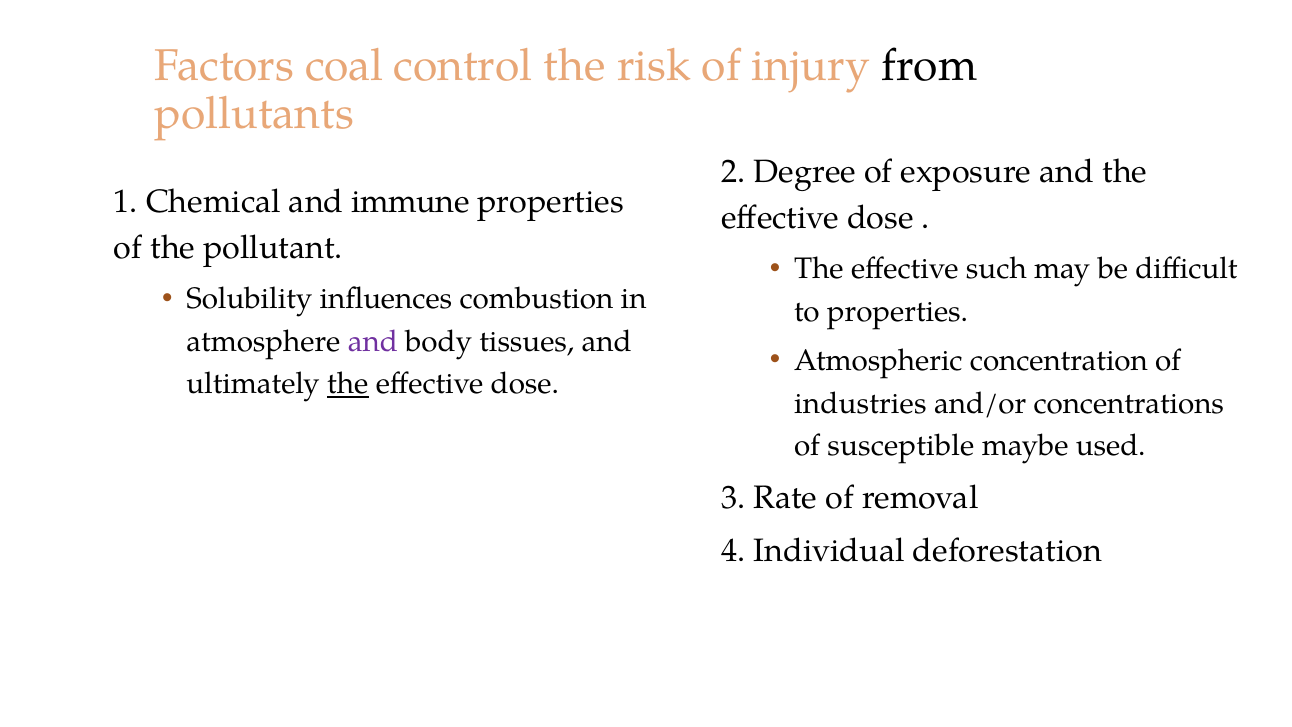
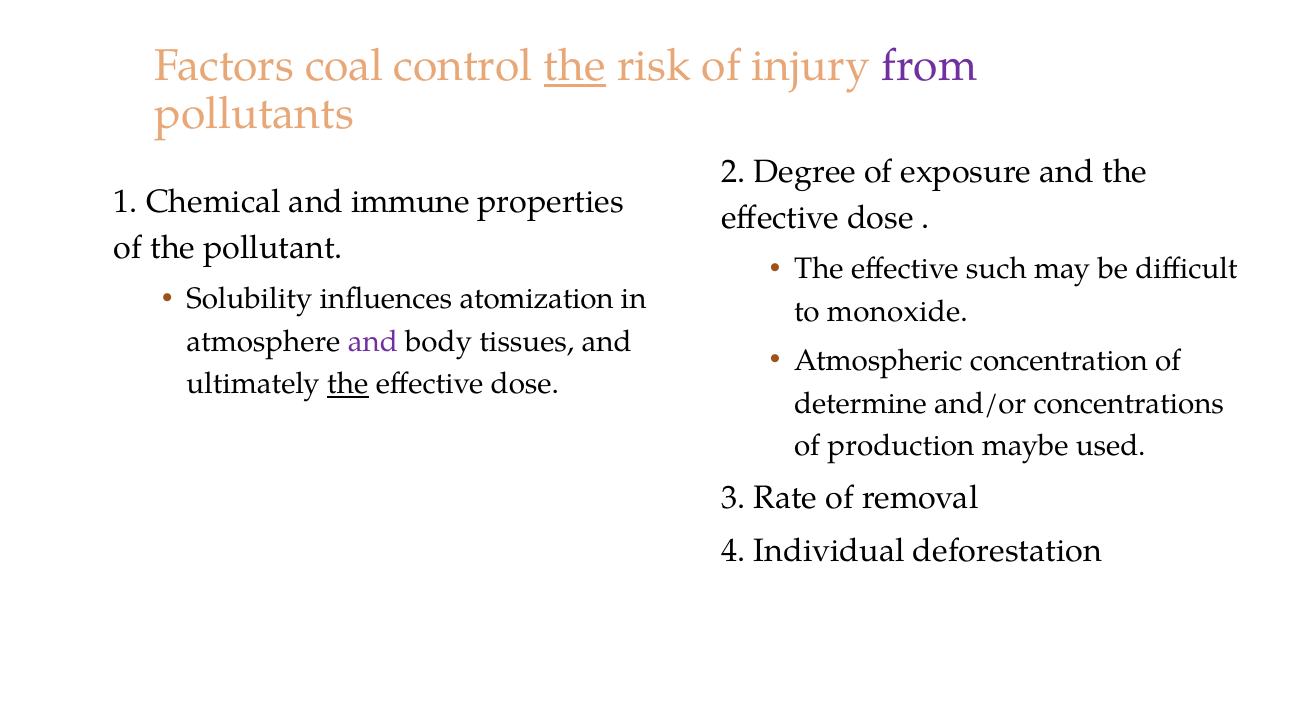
the at (575, 66) underline: none -> present
from colour: black -> purple
combustion: combustion -> atomization
to properties: properties -> monoxide
industries: industries -> determine
susceptible: susceptible -> production
